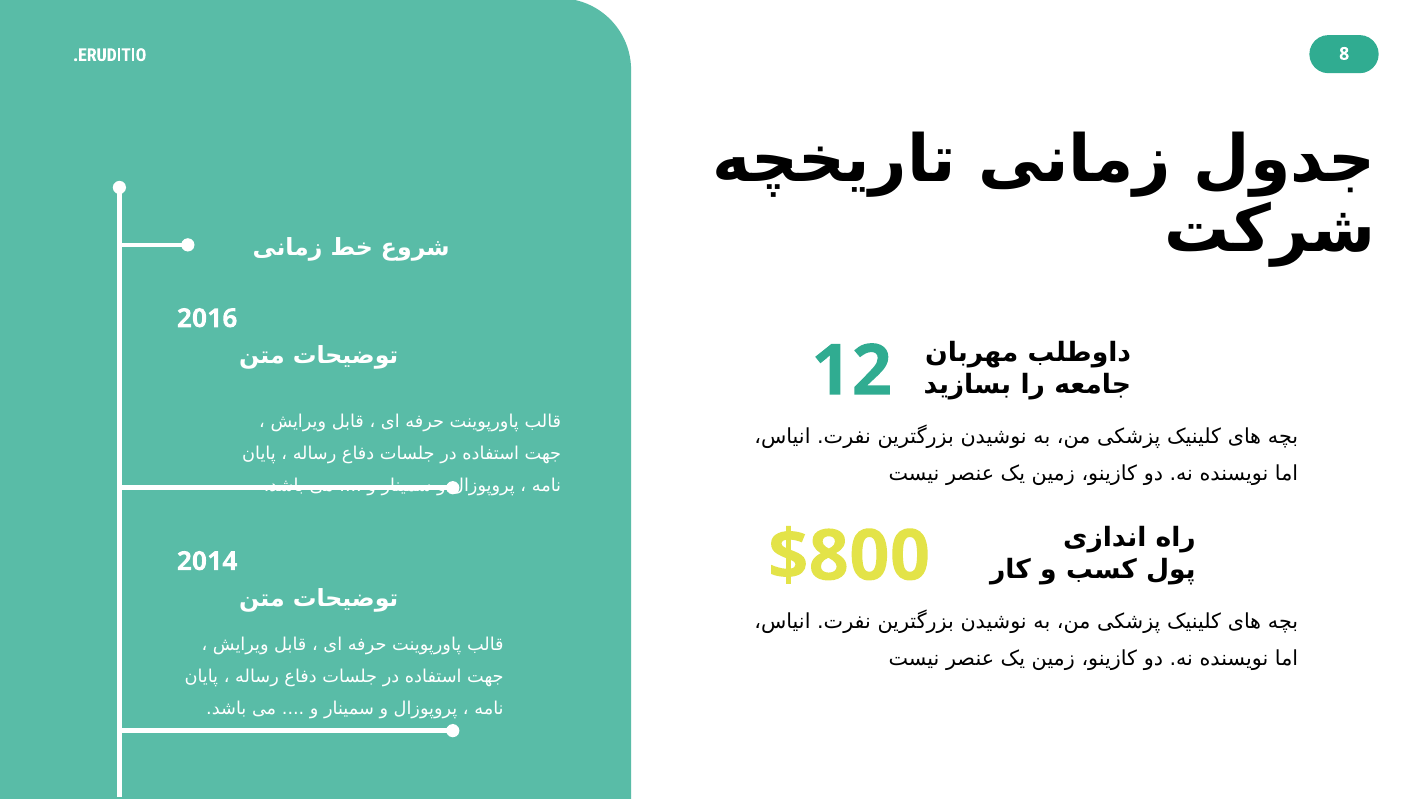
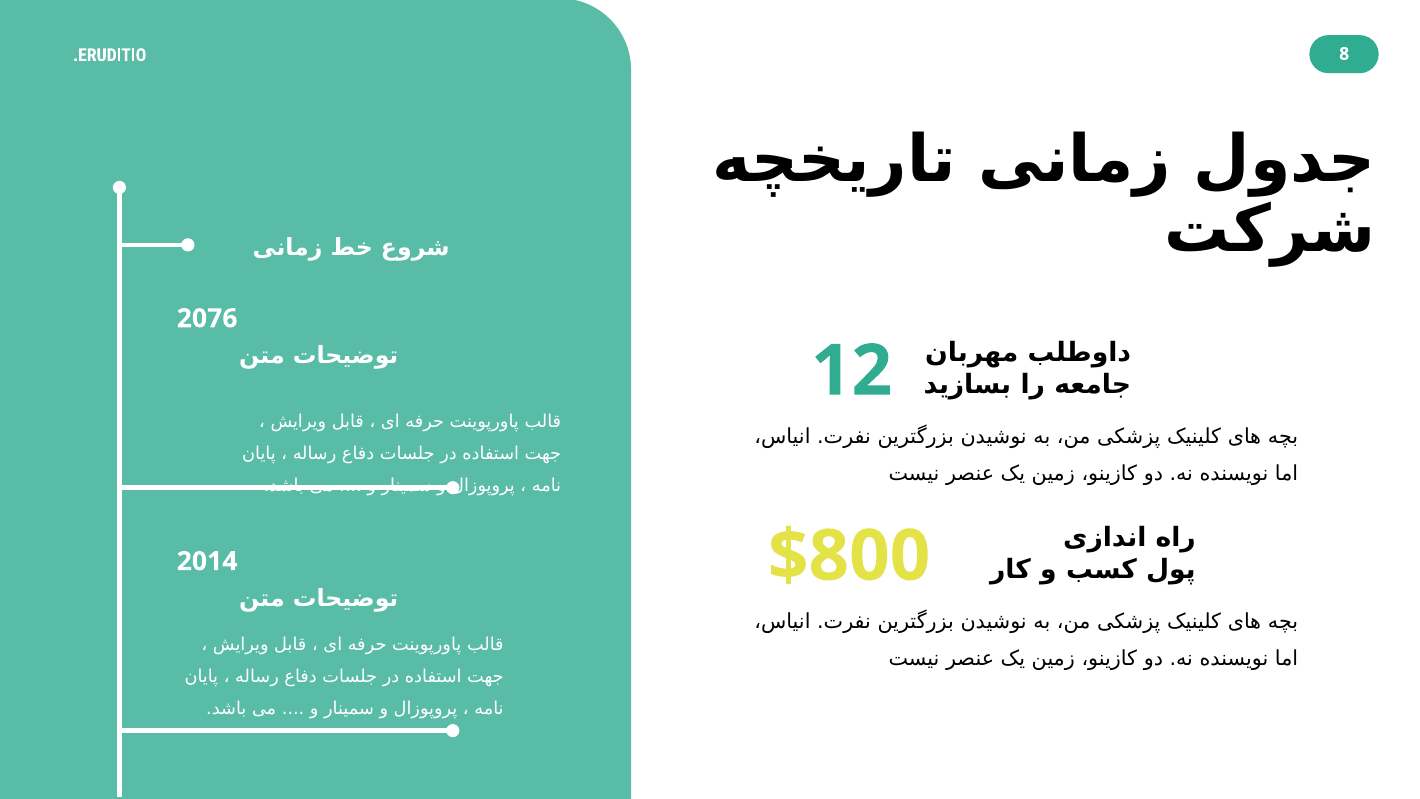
2016: 2016 -> 2076
